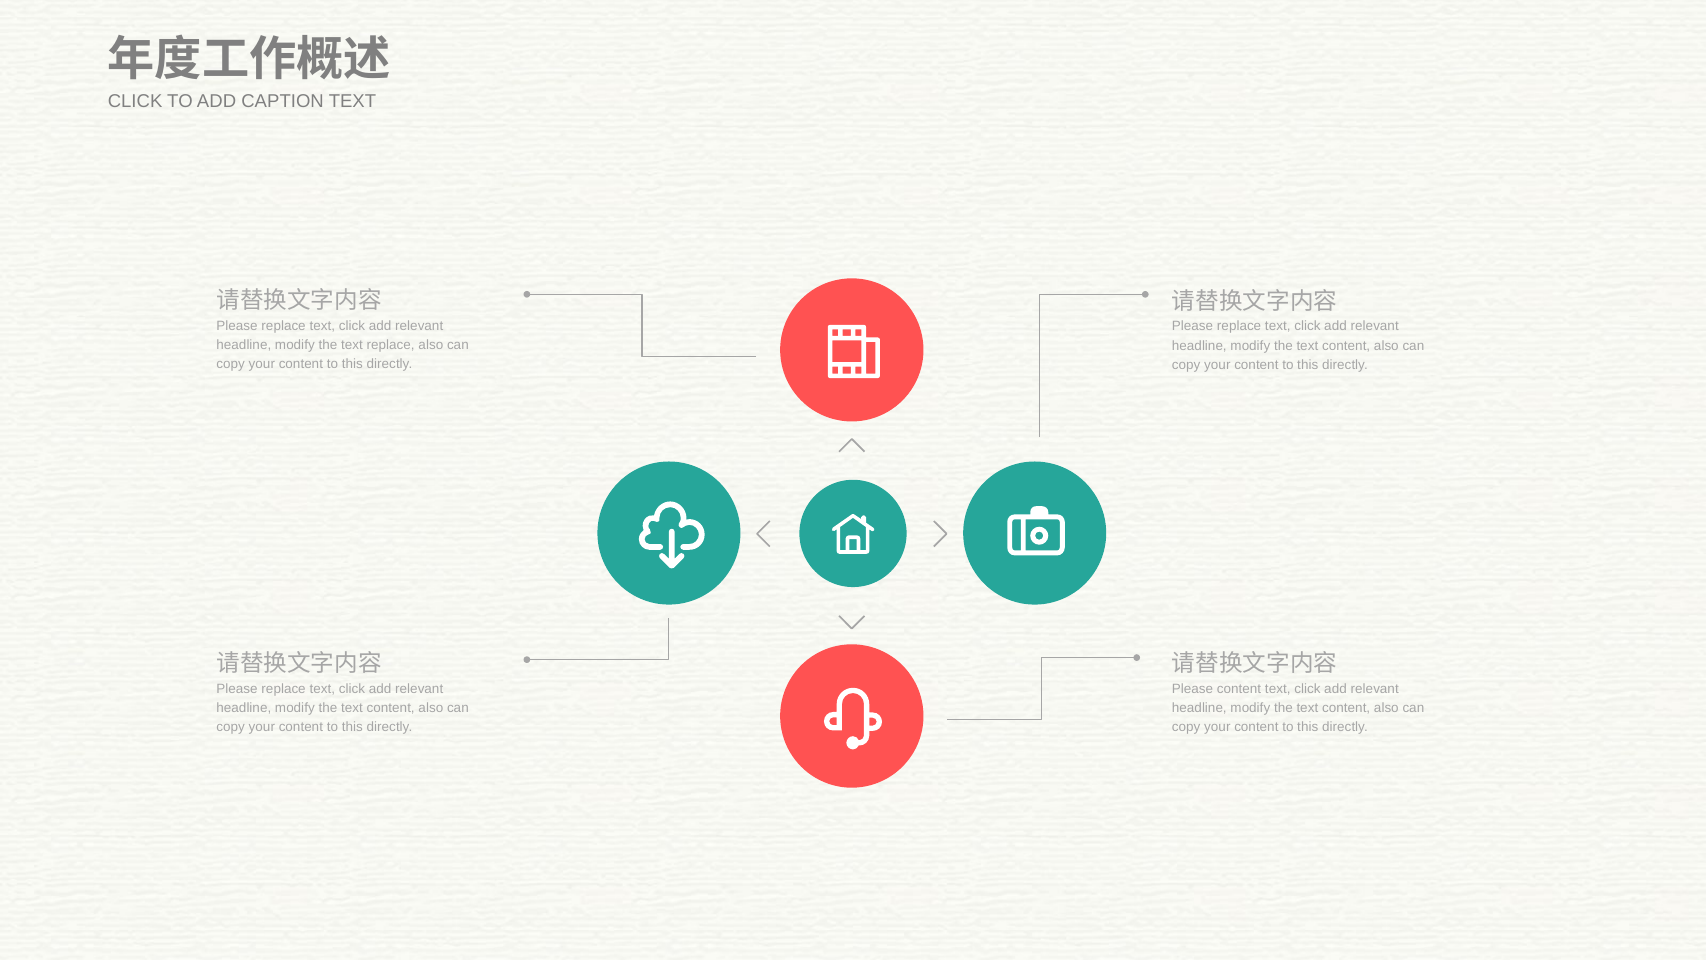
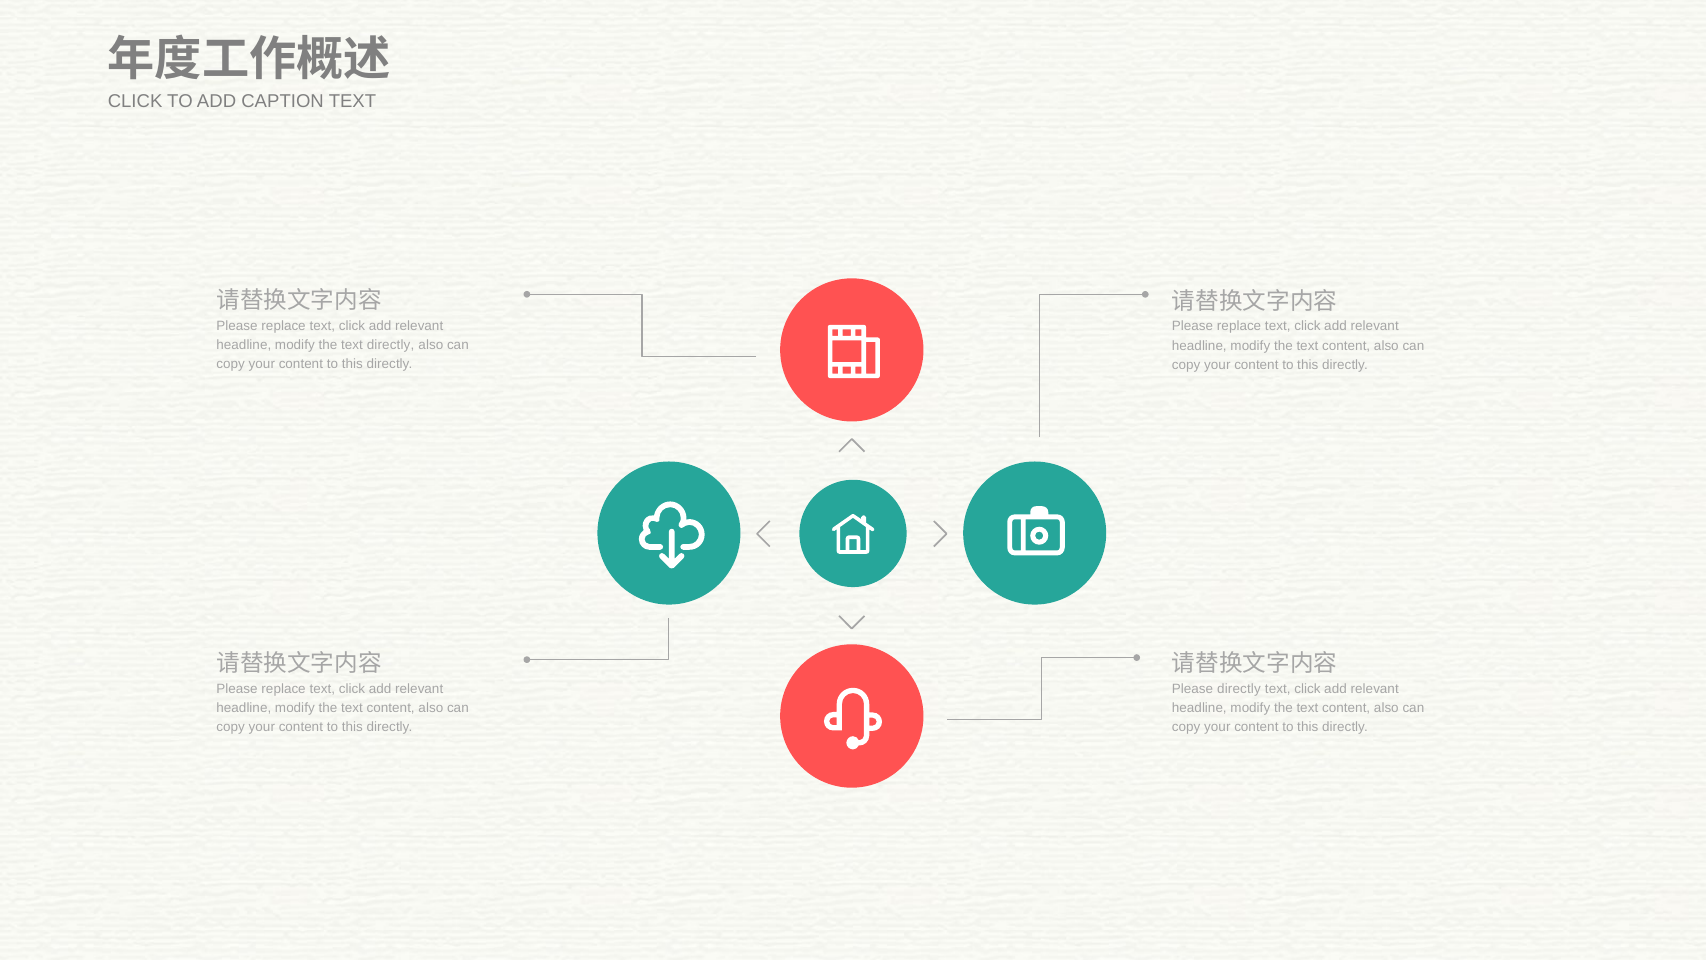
text replace: replace -> directly
Please content: content -> directly
